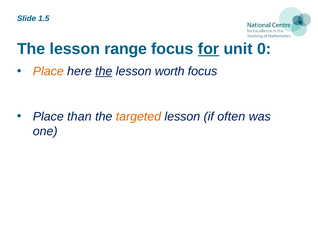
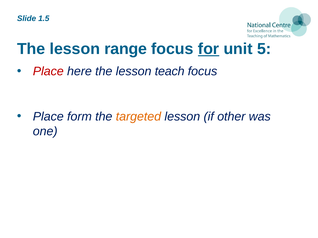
0: 0 -> 5
Place at (48, 72) colour: orange -> red
the at (104, 72) underline: present -> none
worth: worth -> teach
than: than -> form
often: often -> other
